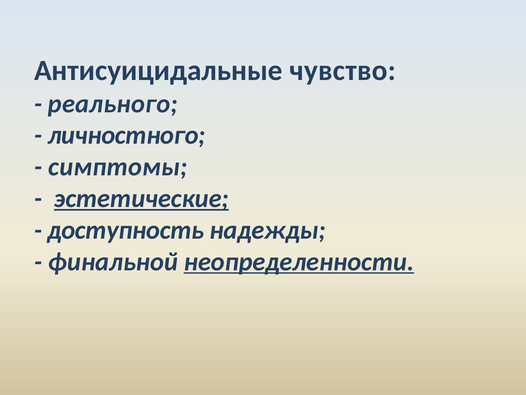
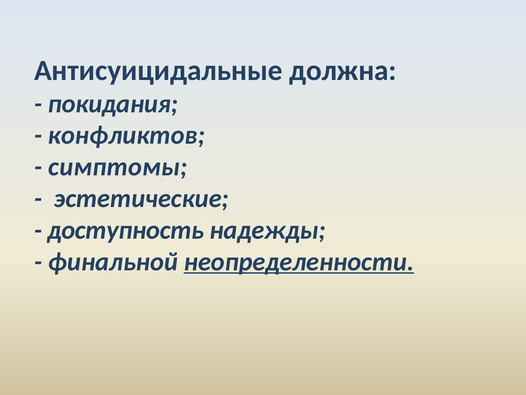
чувство: чувство -> должна
реального: реального -> покидания
личностного: личностного -> конфликтов
эстетические underline: present -> none
